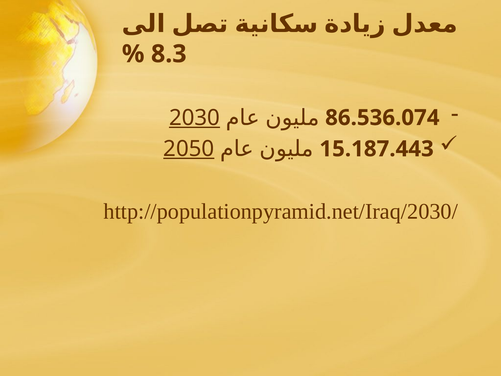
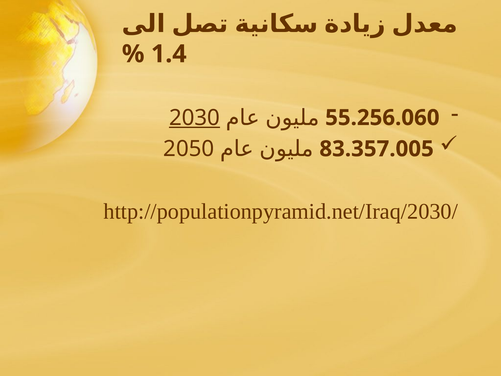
8.3: 8.3 -> 1.4
86.536.074: 86.536.074 -> 55.256.060
2050 underline: present -> none
15.187.443: 15.187.443 -> 83.357.005
